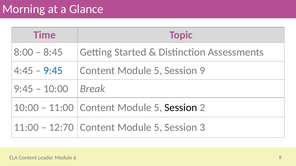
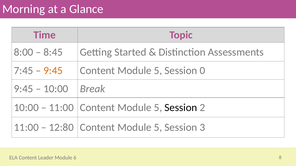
4:45: 4:45 -> 7:45
9:45 at (53, 71) colour: blue -> orange
9: 9 -> 0
12:70: 12:70 -> 12:80
